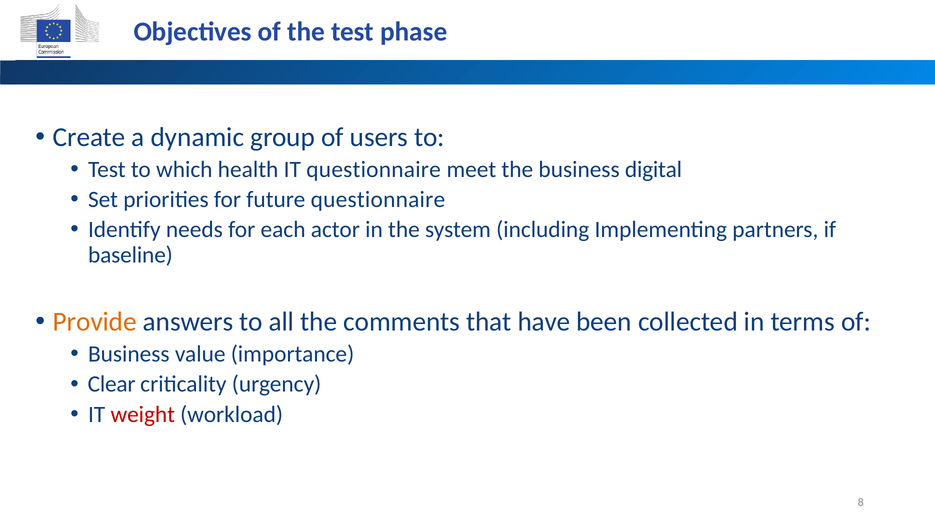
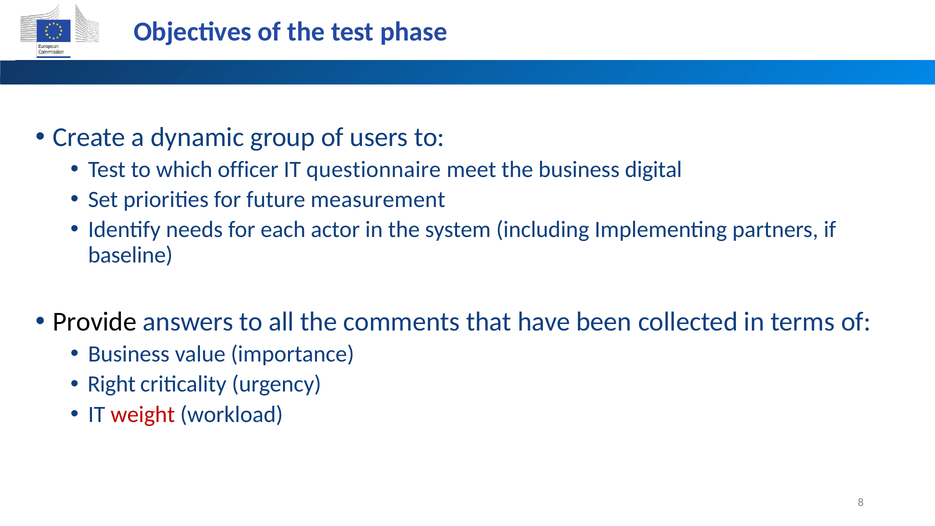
health: health -> officer
future questionnaire: questionnaire -> measurement
Provide colour: orange -> black
Clear: Clear -> Right
